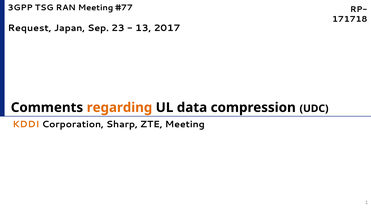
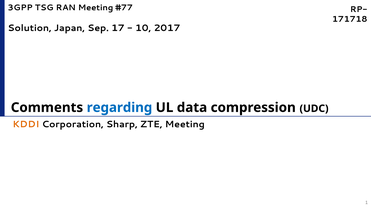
Request: Request -> Solution
23: 23 -> 17
13: 13 -> 10
regarding colour: orange -> blue
